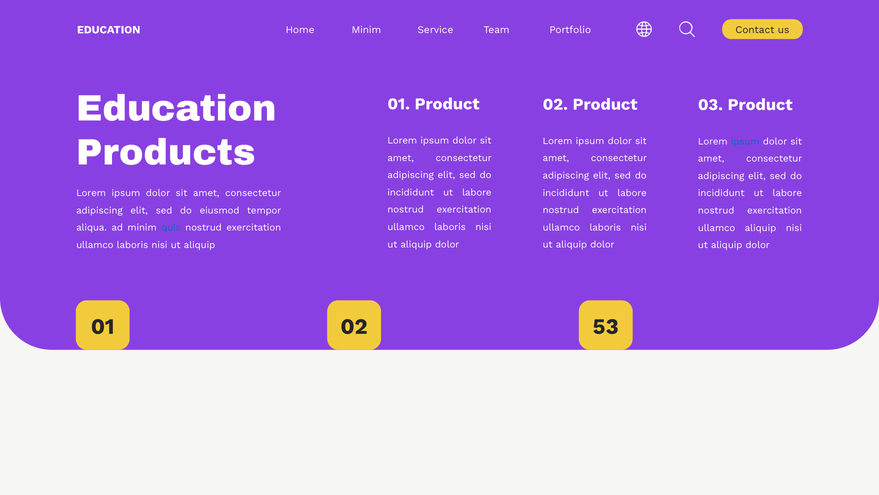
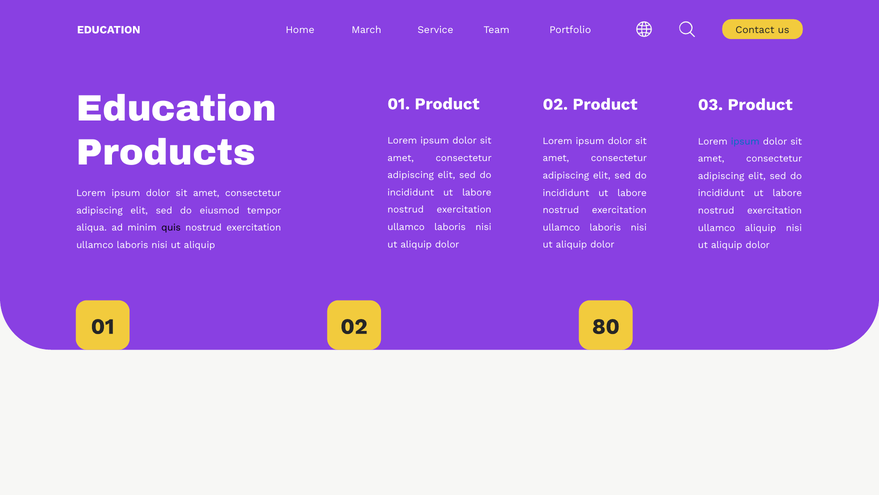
Home Minim: Minim -> March
quis colour: blue -> black
53: 53 -> 80
